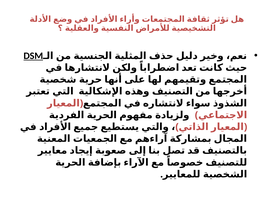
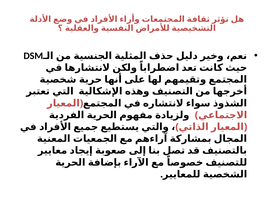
DSM underline: present -> none
